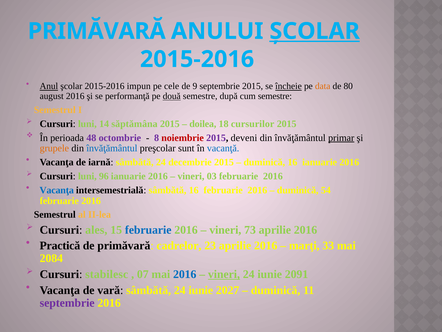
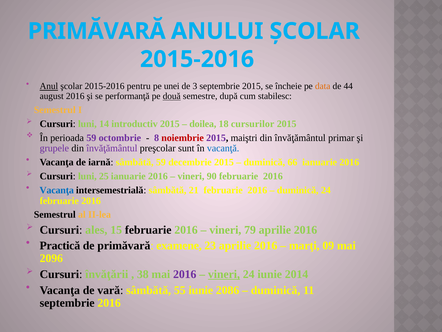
ŞCOLAR at (315, 31) underline: present -> none
impun: impun -> pentru
cele: cele -> unei
9: 9 -> 3
încheie underline: present -> none
80: 80 -> 44
cum semestre: semestre -> stabilesc
săptămâna: săptămâna -> introductiv
perioada 48: 48 -> 59
deveni: deveni -> maiştri
primar underline: present -> none
grupele colour: orange -> purple
învăţământul at (112, 148) colour: blue -> purple
iarnă sâmbătă 24: 24 -> 59
duminică 16: 16 -> 66
96: 96 -> 25
03: 03 -> 90
sâmbătă 16: 16 -> 21
duminică 54: 54 -> 24
februarie at (148, 230) colour: blue -> black
73: 73 -> 79
cadrelor: cadrelor -> examene
33: 33 -> 09
2084: 2084 -> 2096
stabilesc: stabilesc -> învăţării
07: 07 -> 38
2016 at (185, 274) colour: blue -> purple
2091: 2091 -> 2014
vară sâmbătă 24: 24 -> 55
2027: 2027 -> 2086
septembrie at (67, 302) colour: purple -> black
